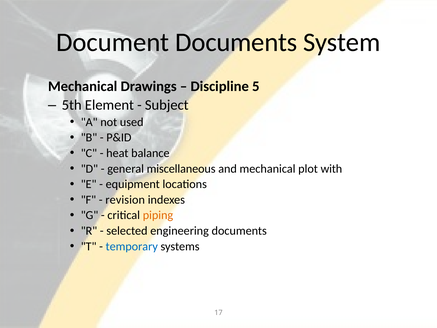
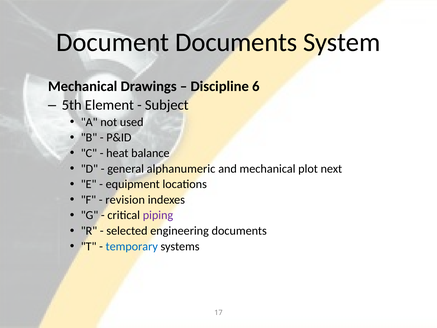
5: 5 -> 6
miscellaneous: miscellaneous -> alphanumeric
with: with -> next
piping colour: orange -> purple
